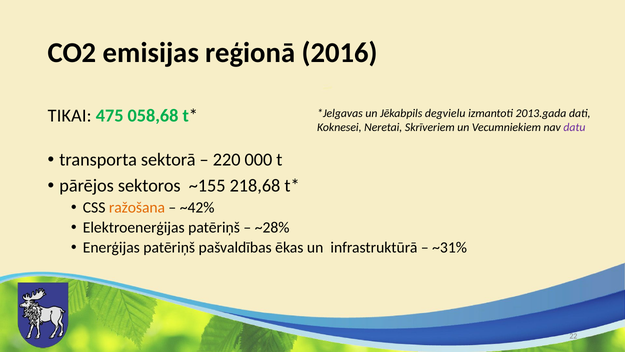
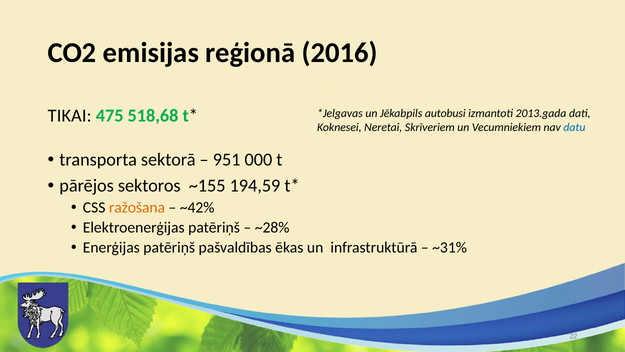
058,68: 058,68 -> 518,68
degvielu: degvielu -> autobusi
datu colour: purple -> blue
220: 220 -> 951
218,68: 218,68 -> 194,59
